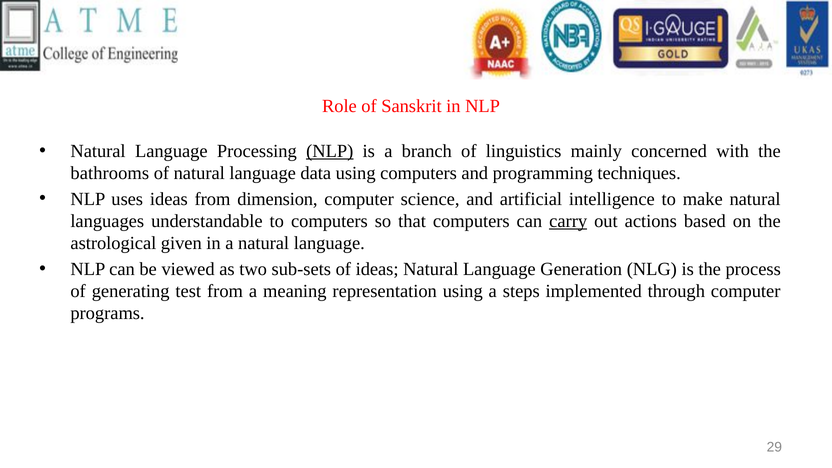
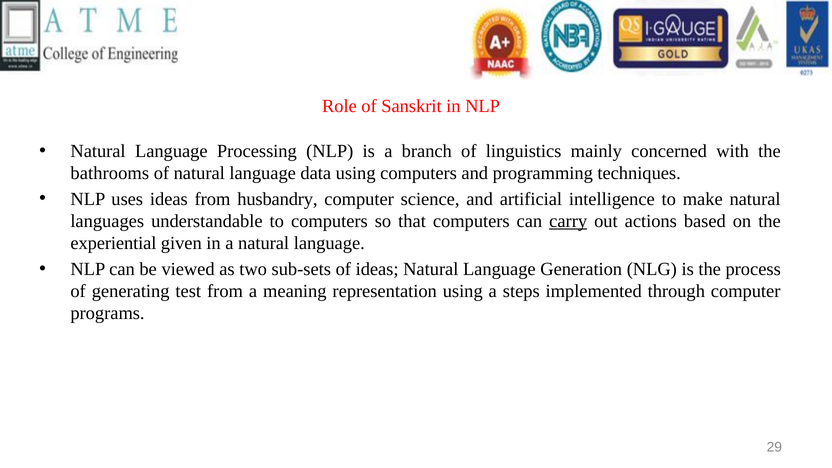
NLP at (330, 151) underline: present -> none
dimension: dimension -> husbandry
astrological: astrological -> experiential
